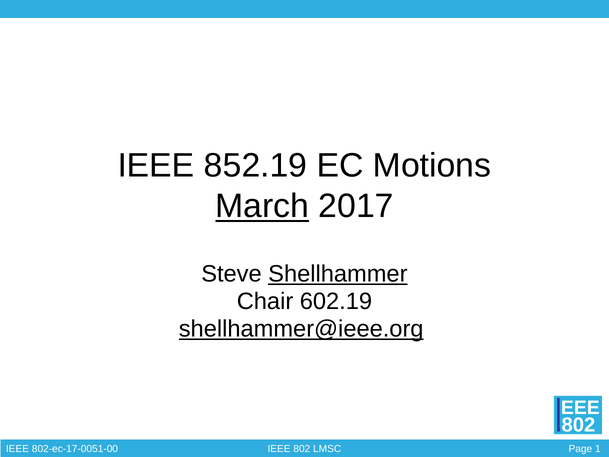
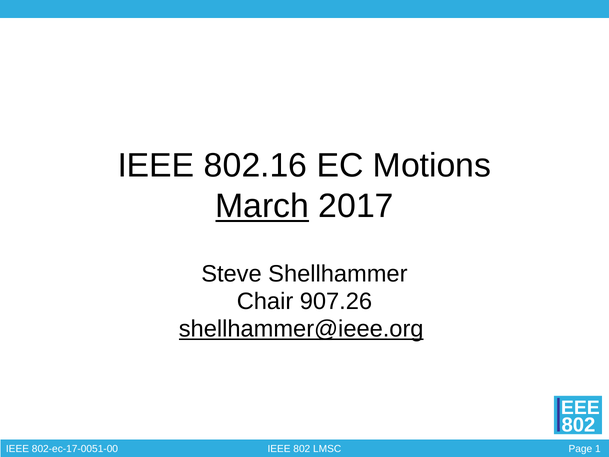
852.19: 852.19 -> 802.16
Shellhammer underline: present -> none
602.19: 602.19 -> 907.26
